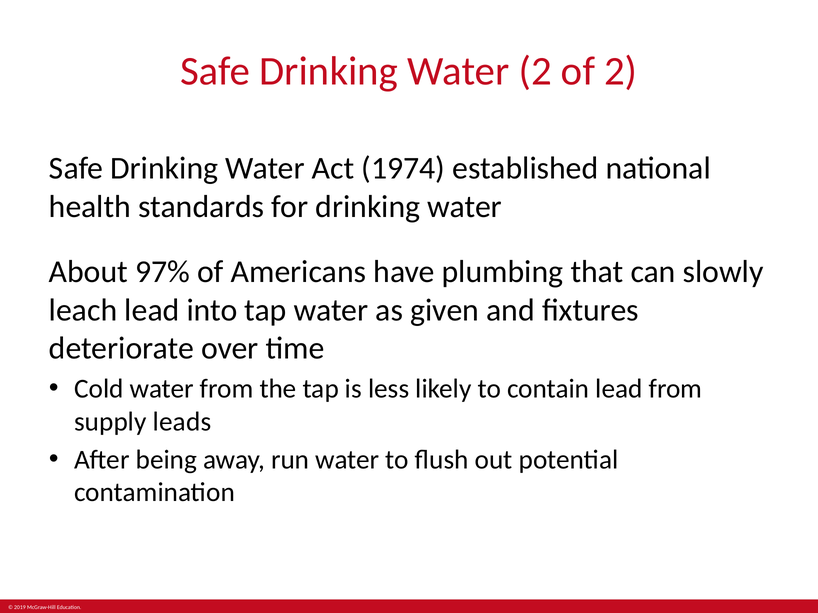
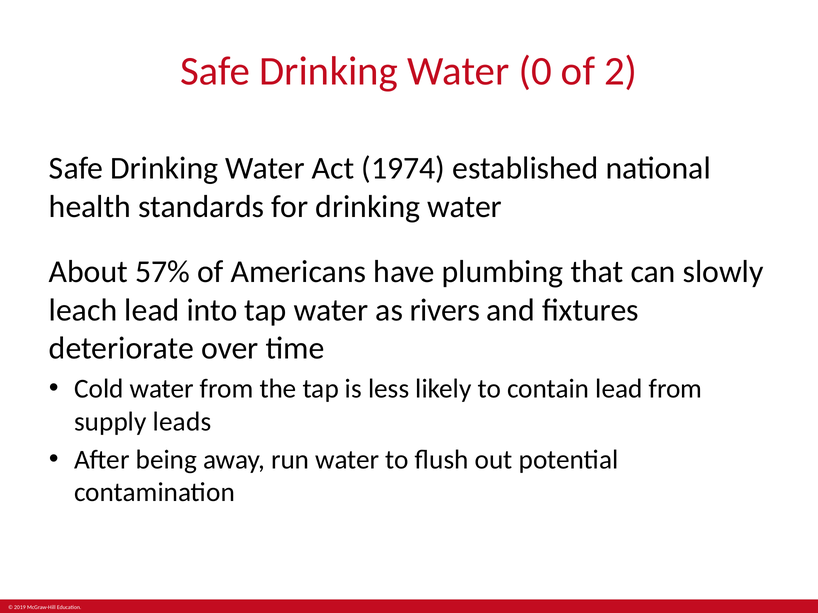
Water 2: 2 -> 0
97%: 97% -> 57%
given: given -> rivers
